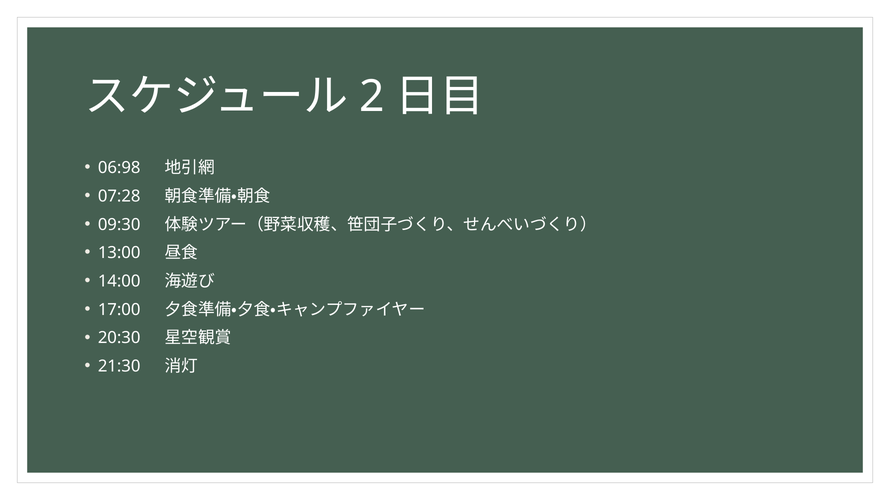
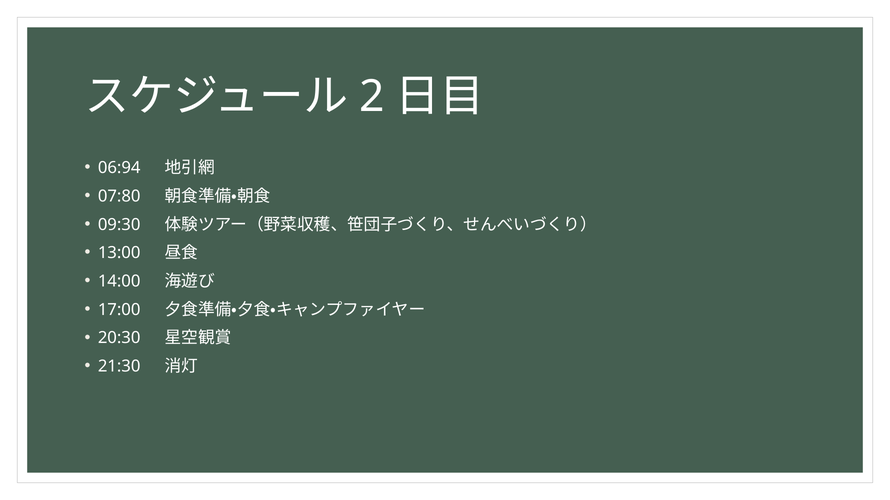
06:98: 06:98 -> 06:94
07:28: 07:28 -> 07:80
